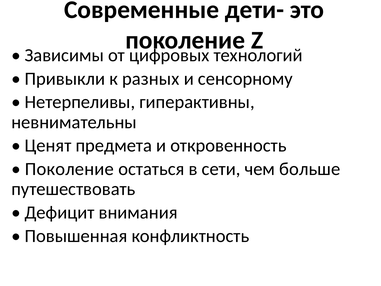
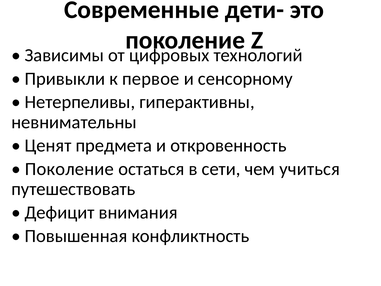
разных: разных -> первое
больше: больше -> учиться
